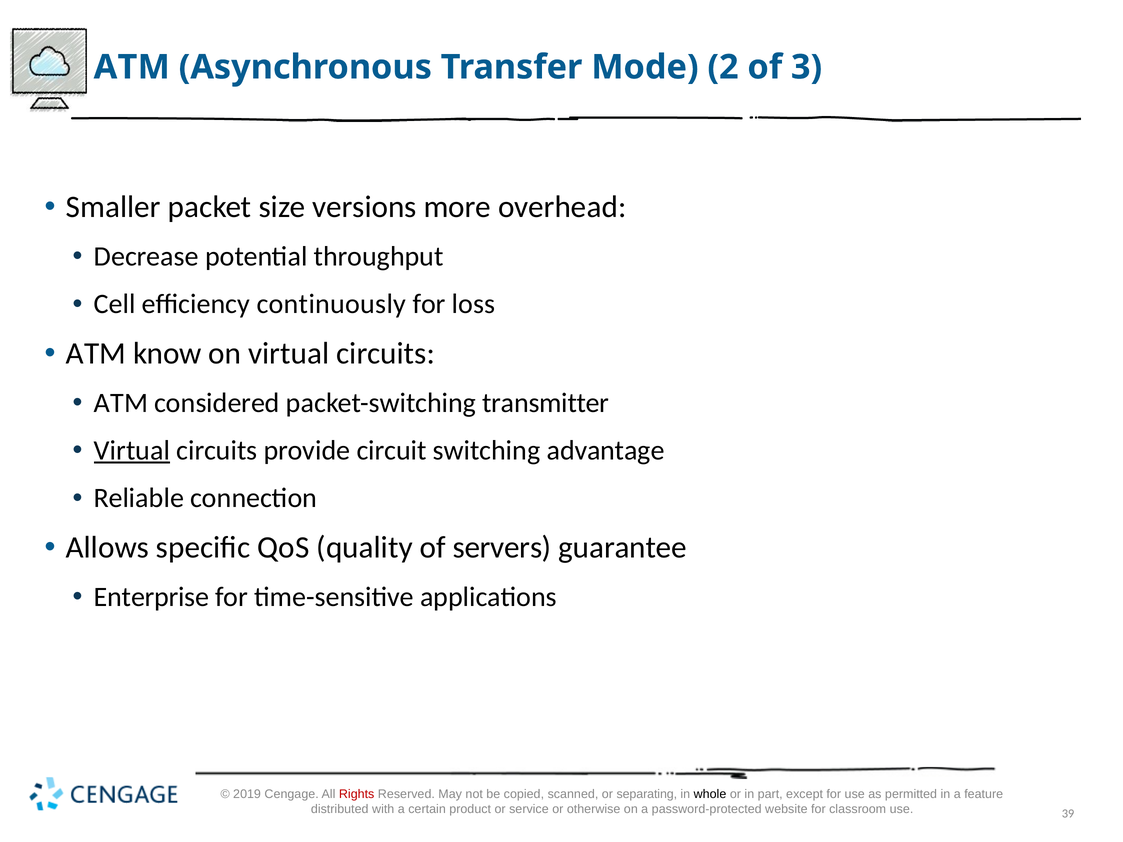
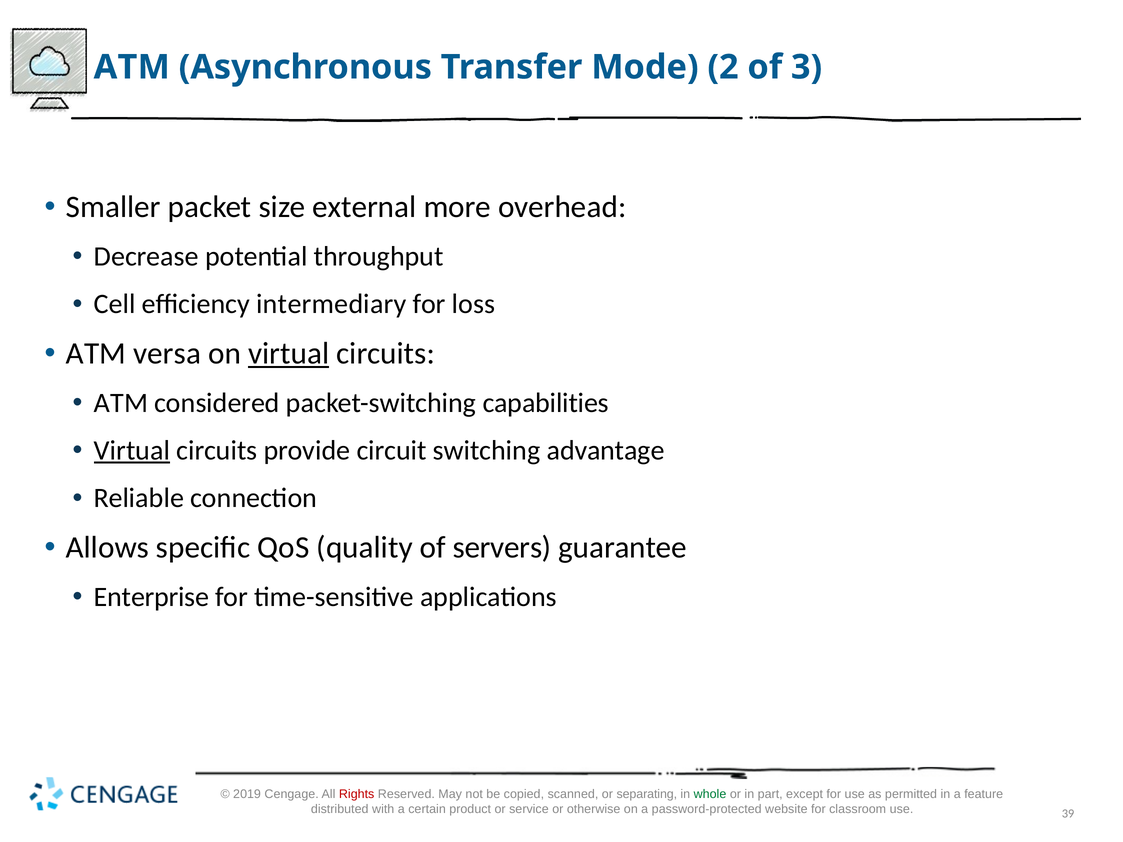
versions: versions -> external
continuously: continuously -> intermediary
know: know -> versa
virtual at (289, 354) underline: none -> present
transmitter: transmitter -> capabilities
whole colour: black -> green
